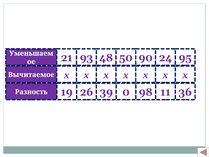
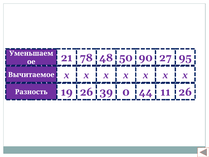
93: 93 -> 78
24: 24 -> 27
98: 98 -> 44
11 36: 36 -> 26
